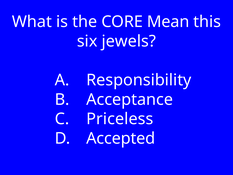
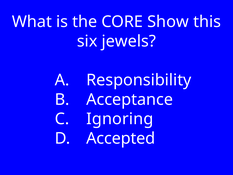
Mean: Mean -> Show
Priceless: Priceless -> Ignoring
